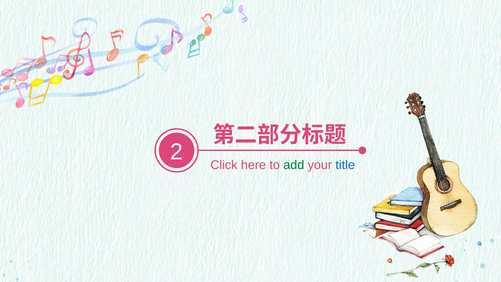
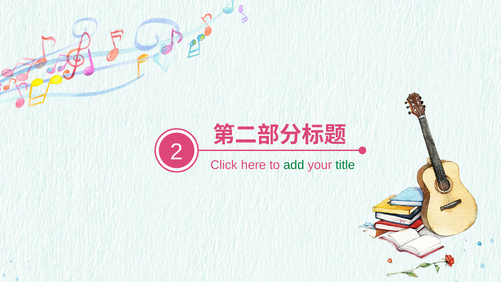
title colour: blue -> green
